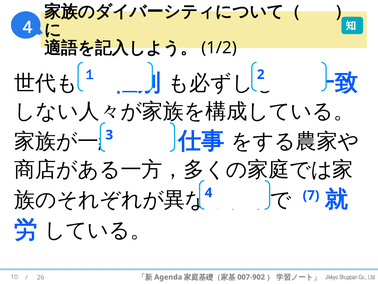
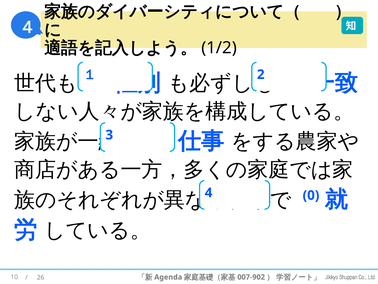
7: 7 -> 0
